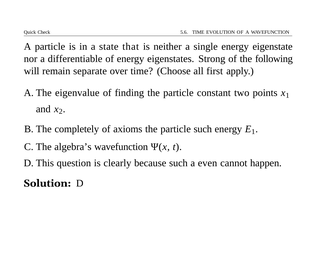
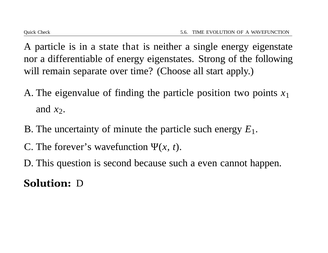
first: first -> start
constant: constant -> position
completely: completely -> uncertainty
axioms: axioms -> minute
algebra’s: algebra’s -> forever’s
clearly: clearly -> second
